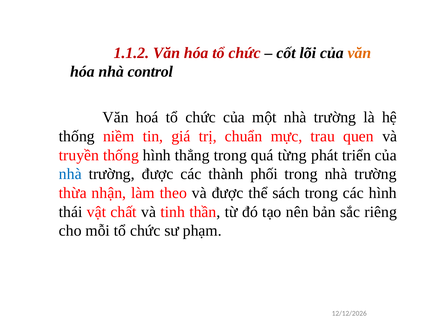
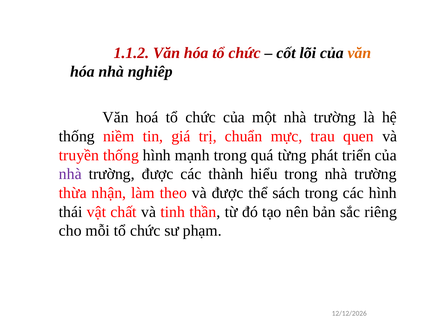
control: control -> nghiêp
thẳng: thẳng -> mạnh
nhà at (70, 174) colour: blue -> purple
phối: phối -> hiểu
